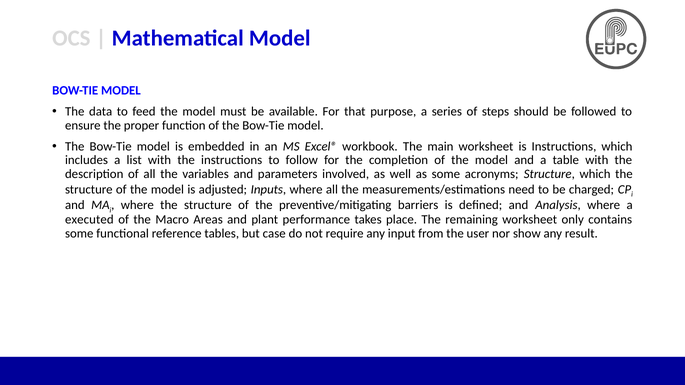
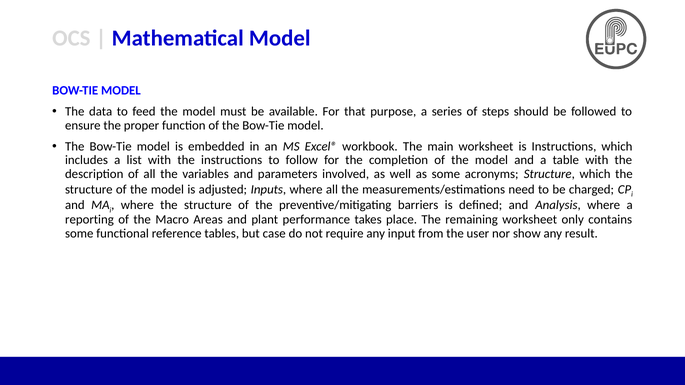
executed: executed -> reporting
